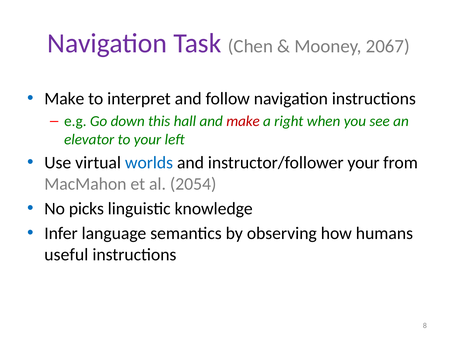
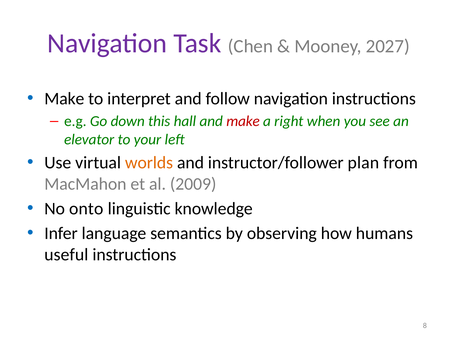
2067: 2067 -> 2027
worlds colour: blue -> orange
instructor/follower your: your -> plan
2054: 2054 -> 2009
picks: picks -> onto
